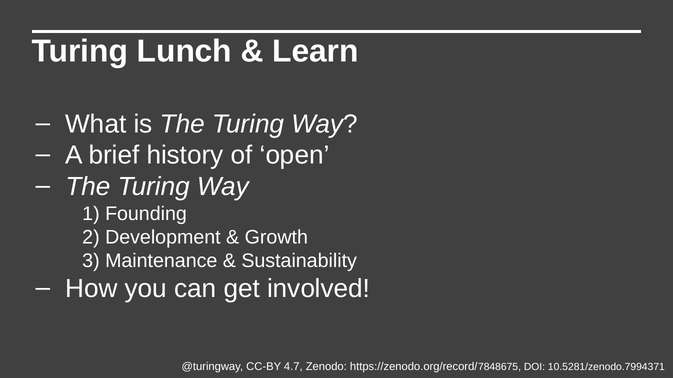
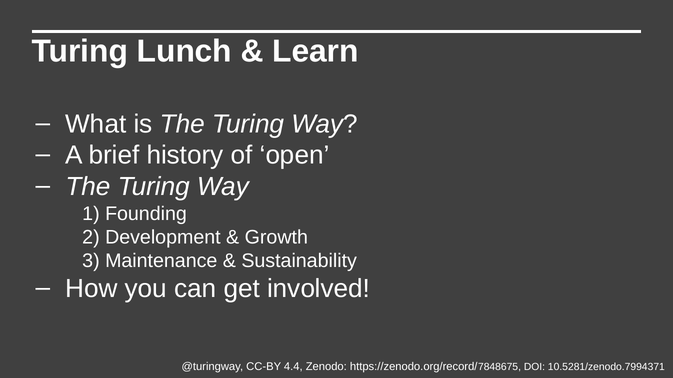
4.7: 4.7 -> 4.4
